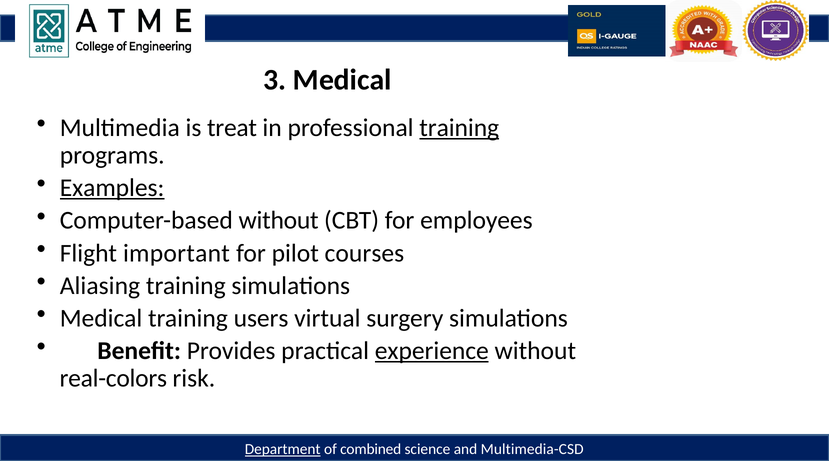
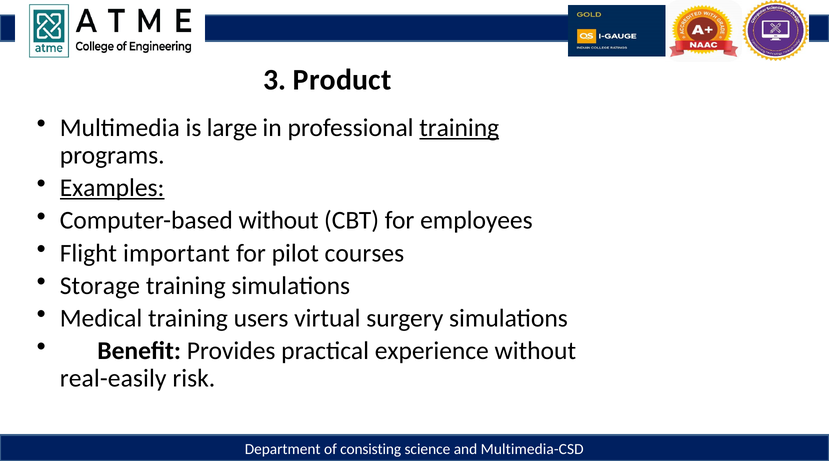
3 Medical: Medical -> Product
treat: treat -> large
Aliasing: Aliasing -> Storage
experience underline: present -> none
real-colors: real-colors -> real-easily
Department underline: present -> none
combined: combined -> consisting
